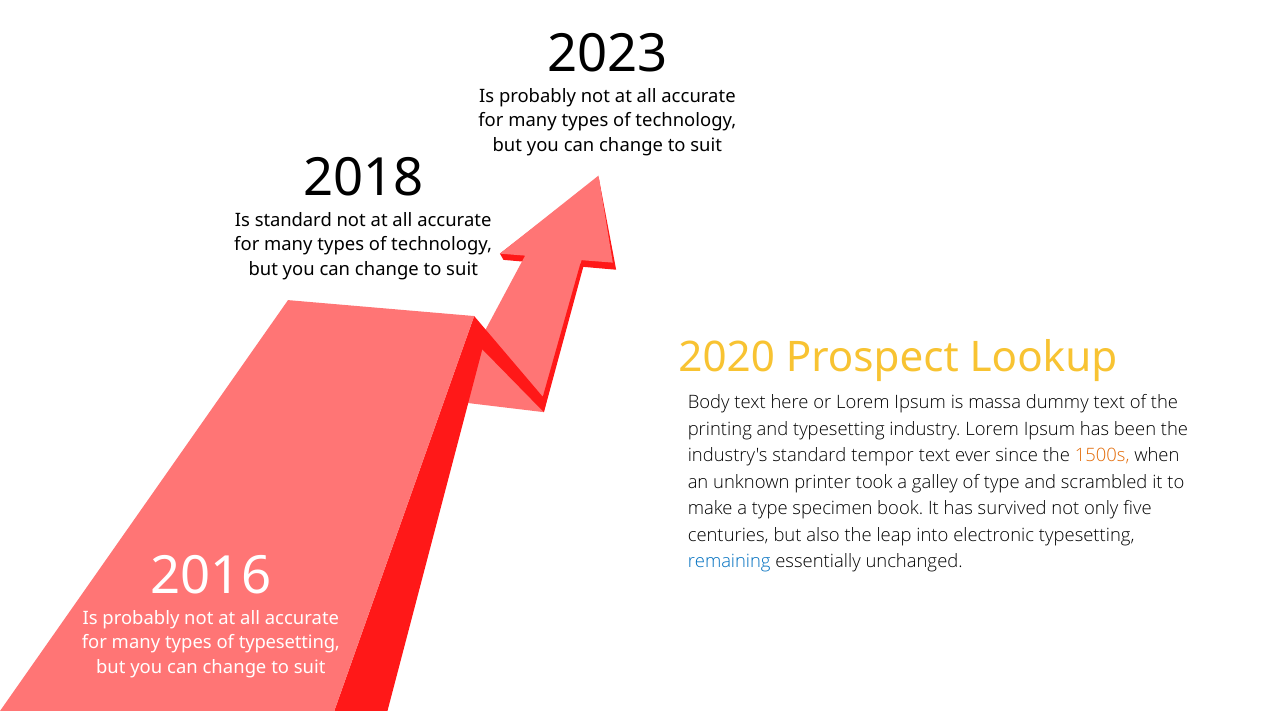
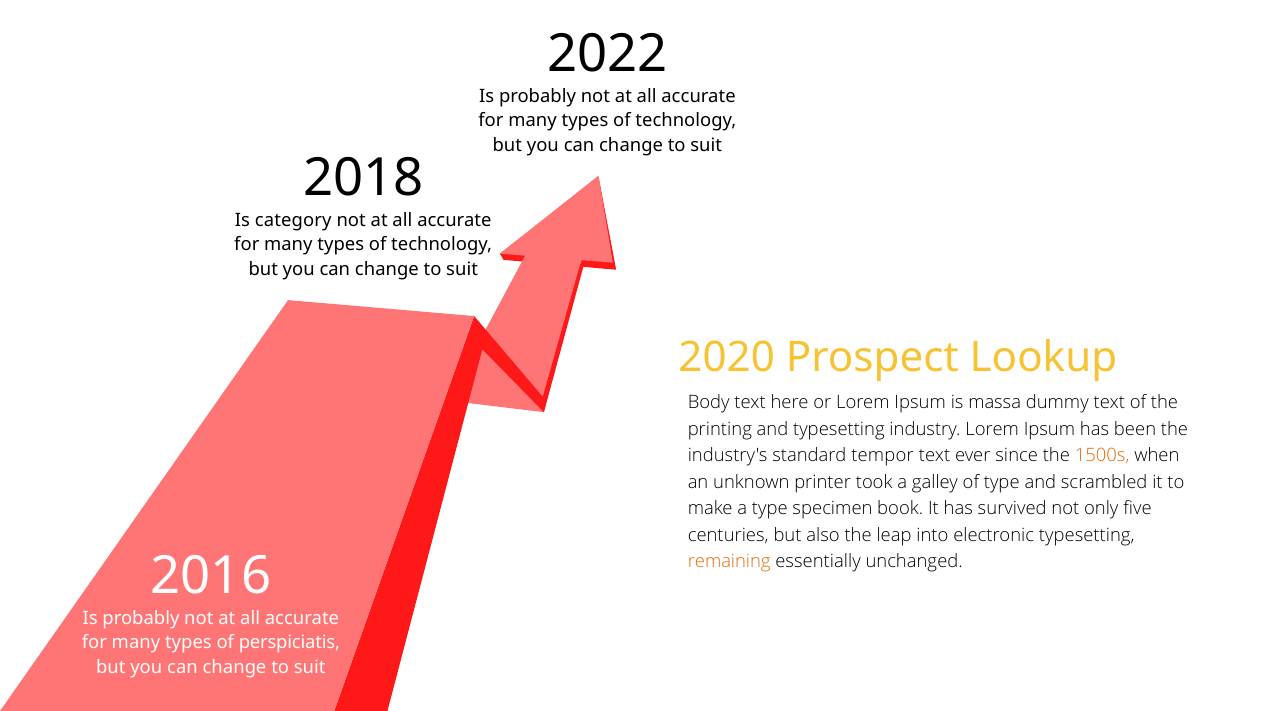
2023: 2023 -> 2022
Is standard: standard -> category
remaining colour: blue -> orange
of typesetting: typesetting -> perspiciatis
